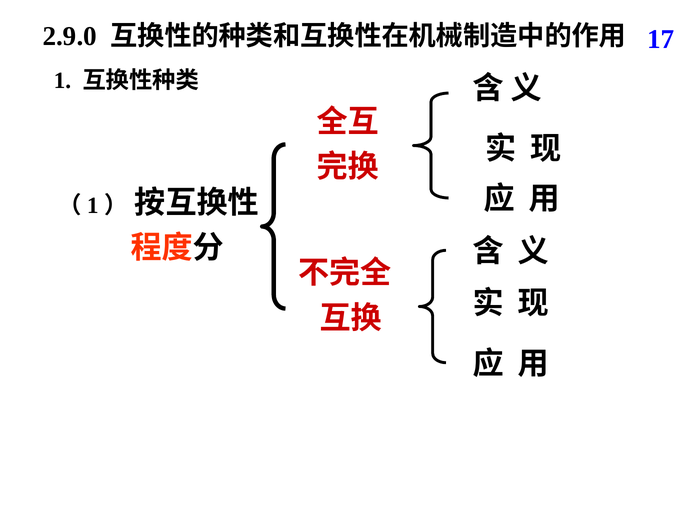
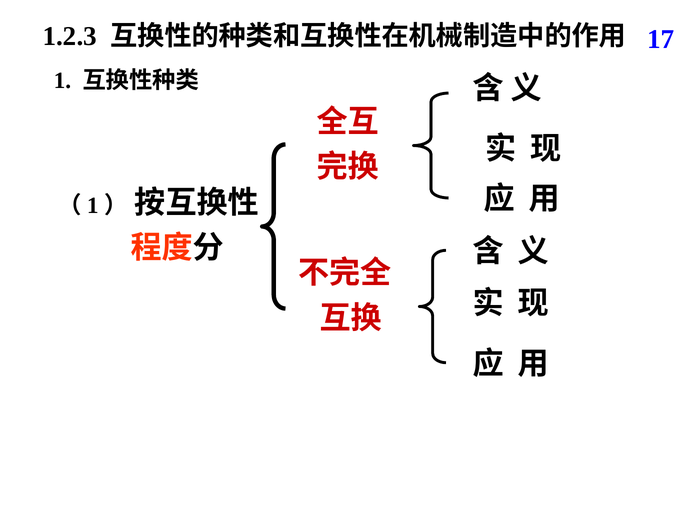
2.9.0: 2.9.0 -> 1.2.3
